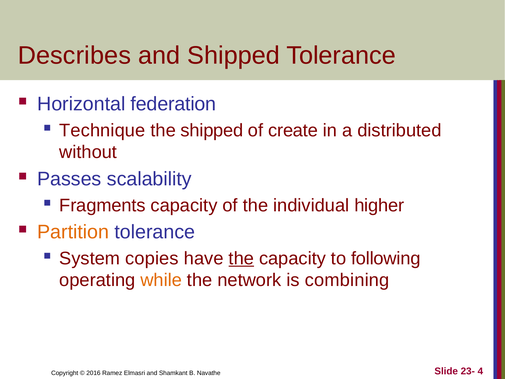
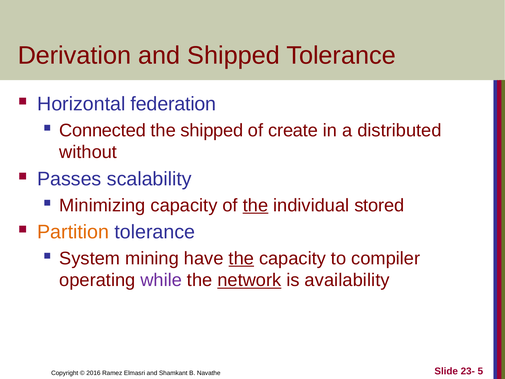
Describes: Describes -> Derivation
Technique: Technique -> Connected
Fragments: Fragments -> Minimizing
the at (255, 205) underline: none -> present
higher: higher -> stored
copies: copies -> mining
following: following -> compiler
while colour: orange -> purple
network underline: none -> present
combining: combining -> availability
4: 4 -> 5
